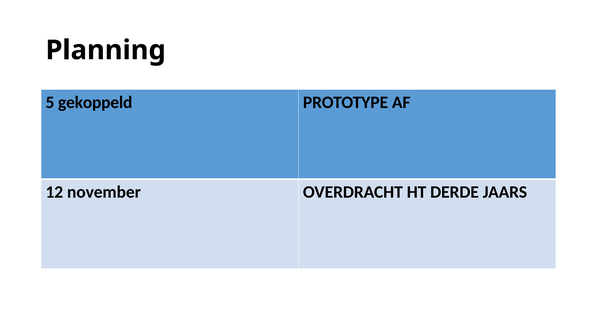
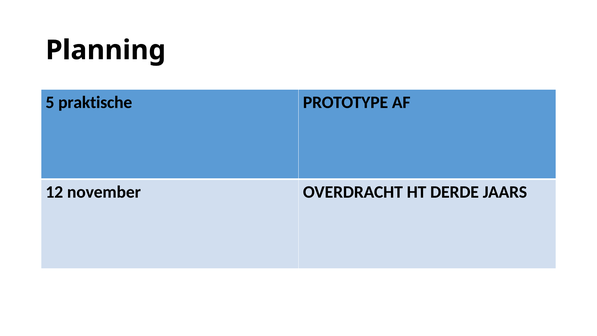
gekoppeld: gekoppeld -> praktische
